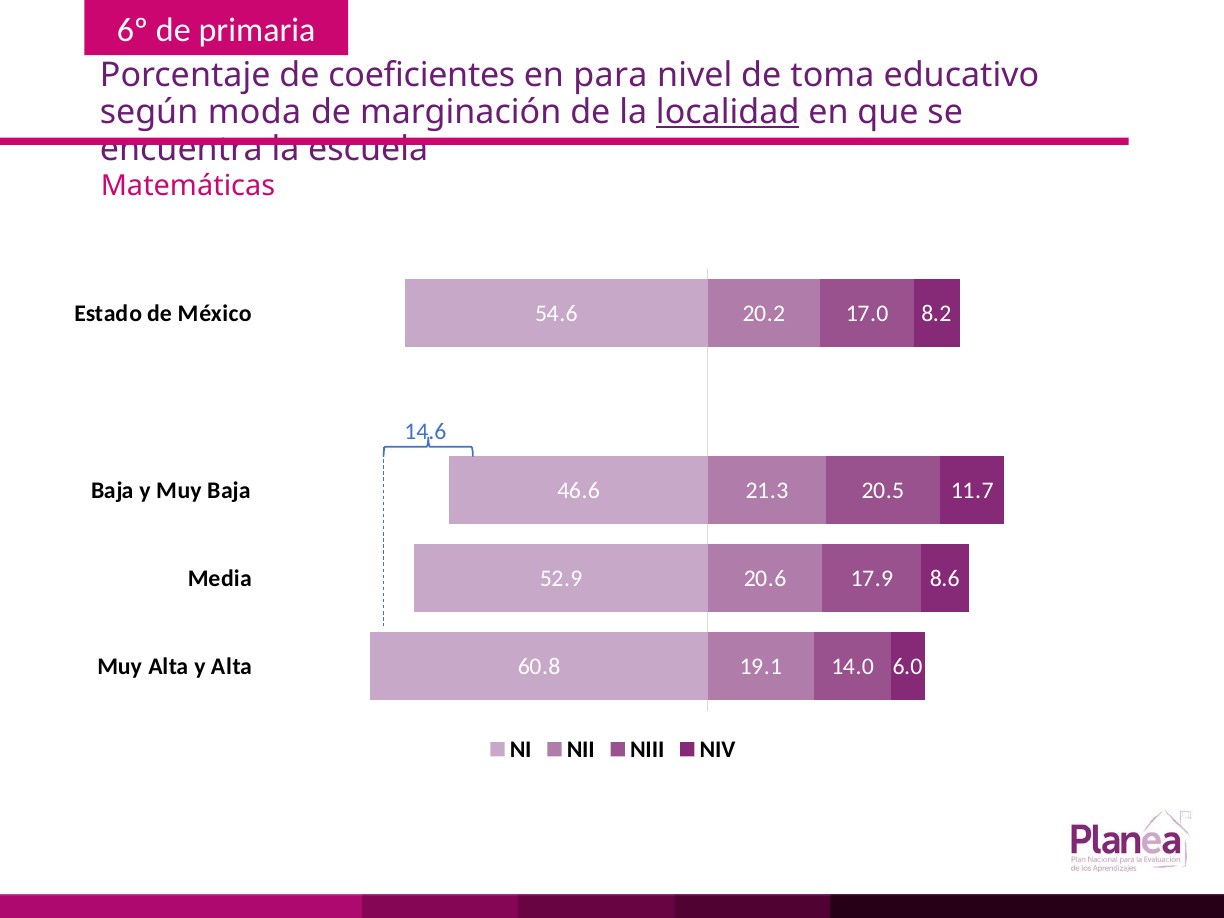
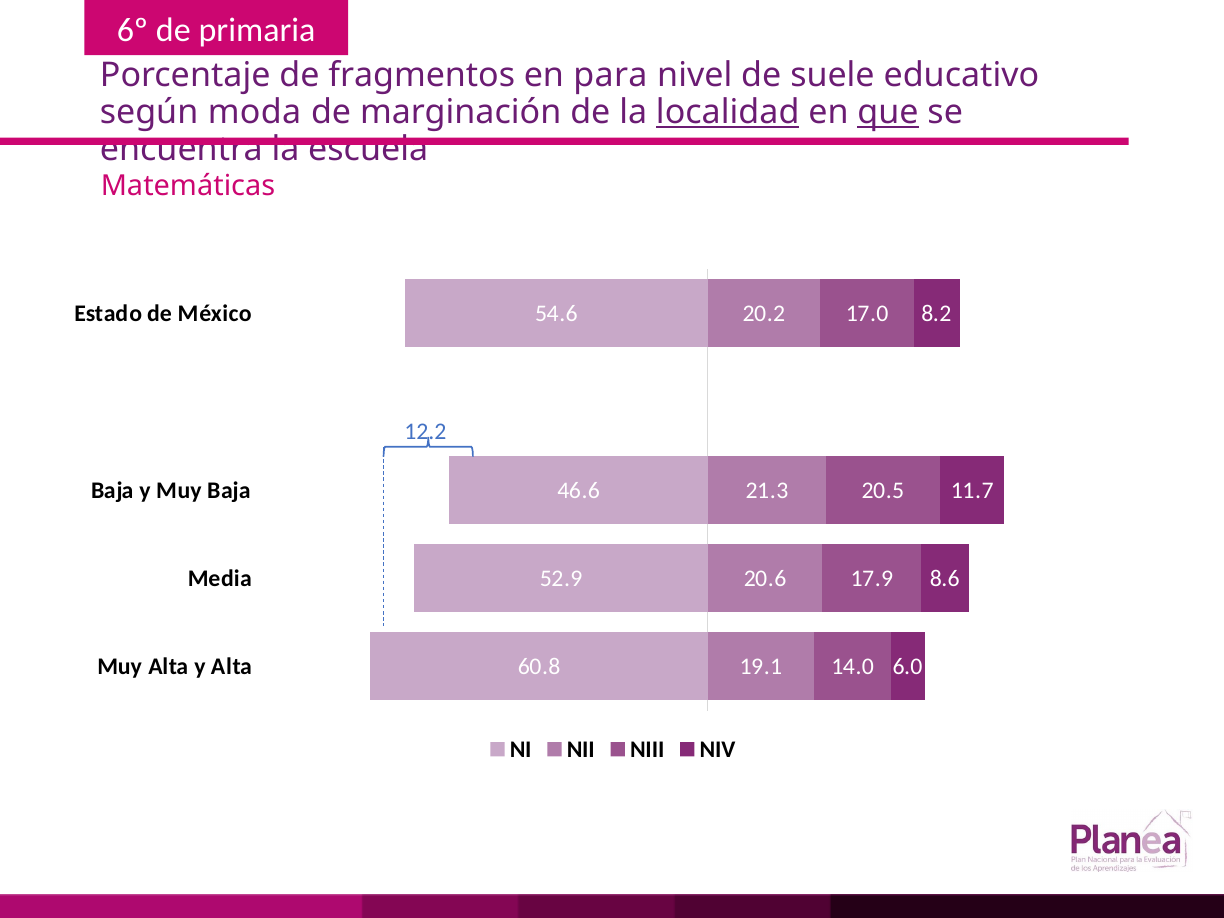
coeficientes: coeficientes -> fragmentos
toma: toma -> suele
que underline: none -> present
14.6: 14.6 -> 12.2
